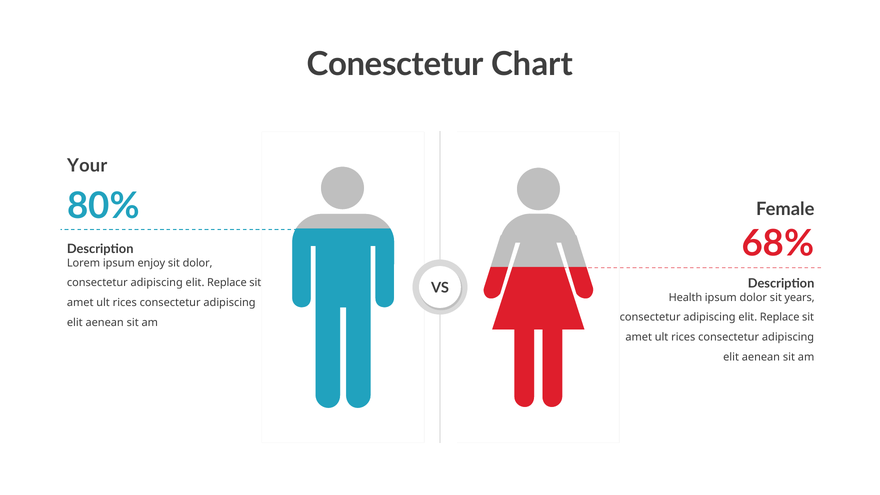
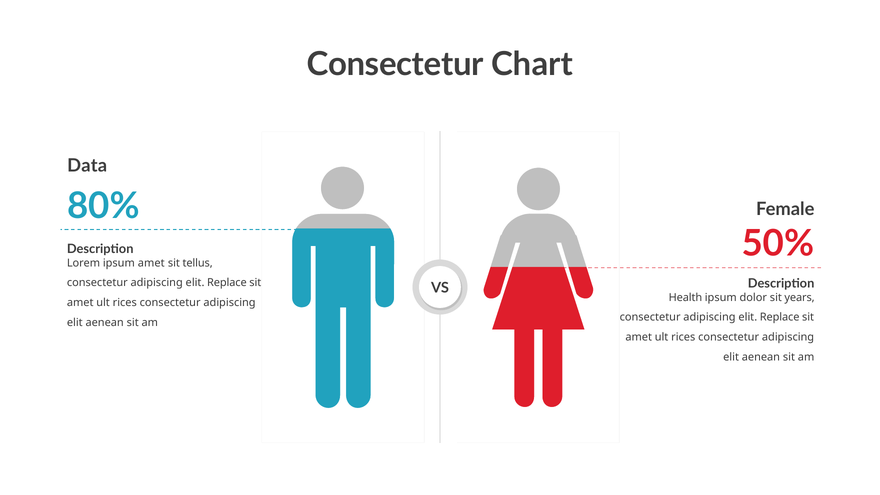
Conesctetur at (395, 64): Conesctetur -> Consectetur
Your: Your -> Data
68%: 68% -> 50%
ipsum enjoy: enjoy -> amet
sit dolor: dolor -> tellus
